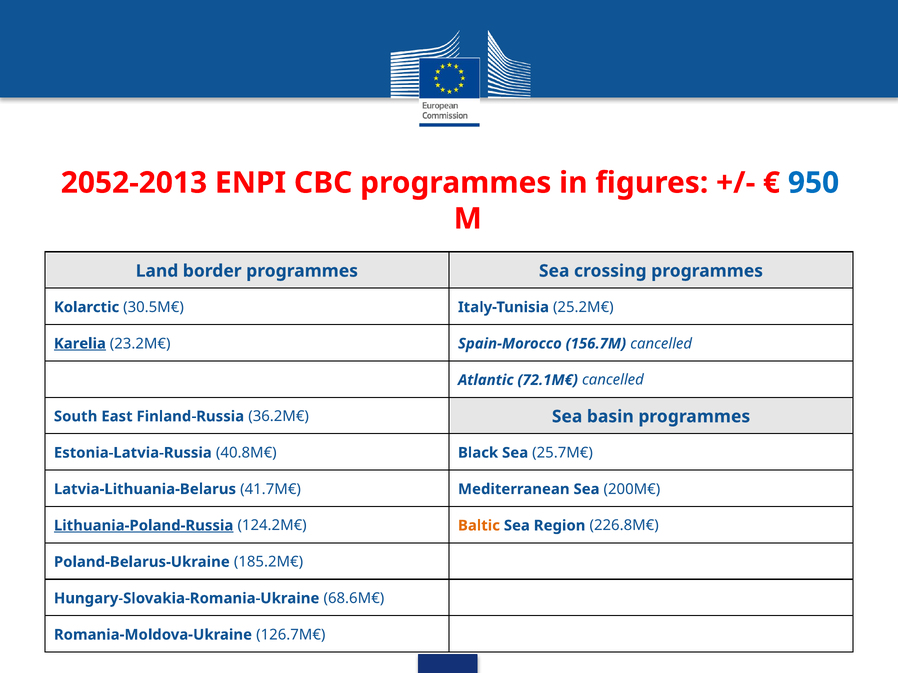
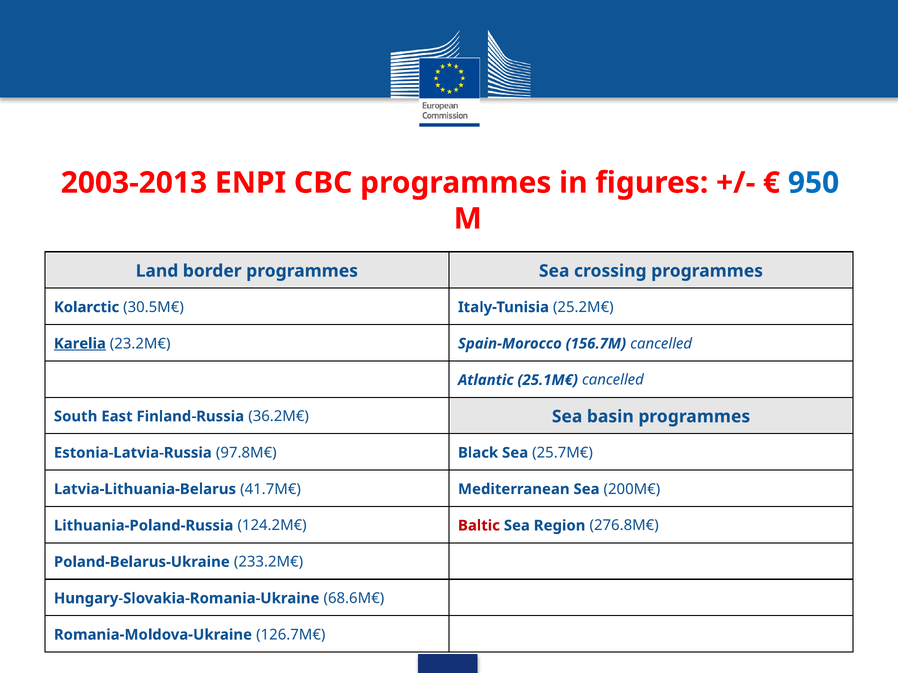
2052-2013: 2052-2013 -> 2003-2013
72.1M€: 72.1M€ -> 25.1M€
40.8M€: 40.8M€ -> 97.8M€
Lithuania-Poland-Russia underline: present -> none
Baltic colour: orange -> red
226.8M€: 226.8M€ -> 276.8M€
185.2M€: 185.2M€ -> 233.2M€
